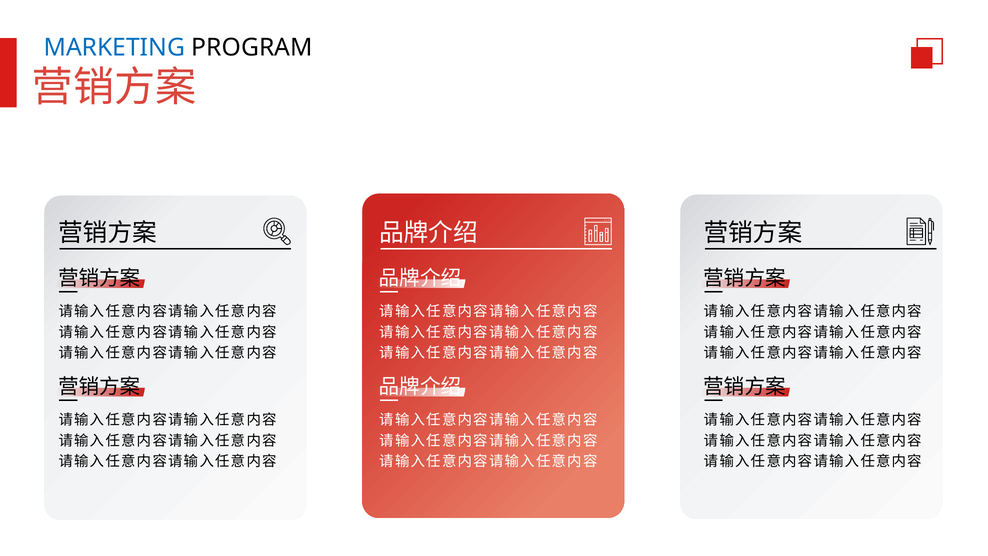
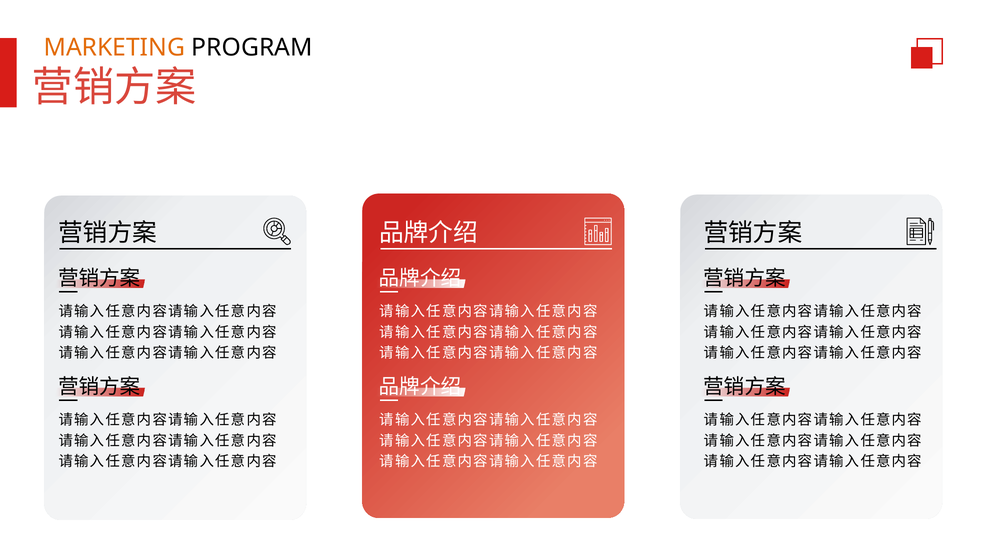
MARKETING colour: blue -> orange
